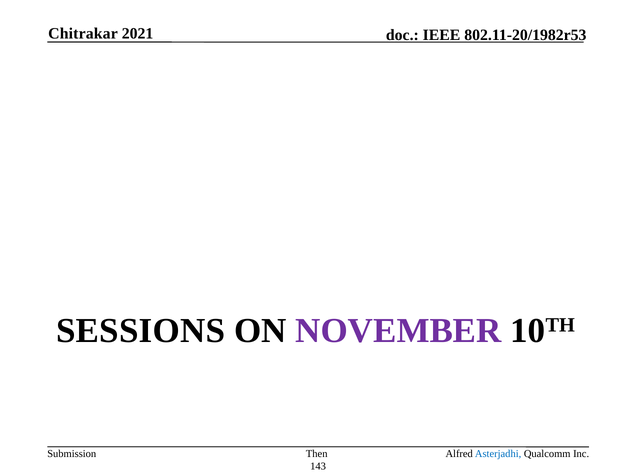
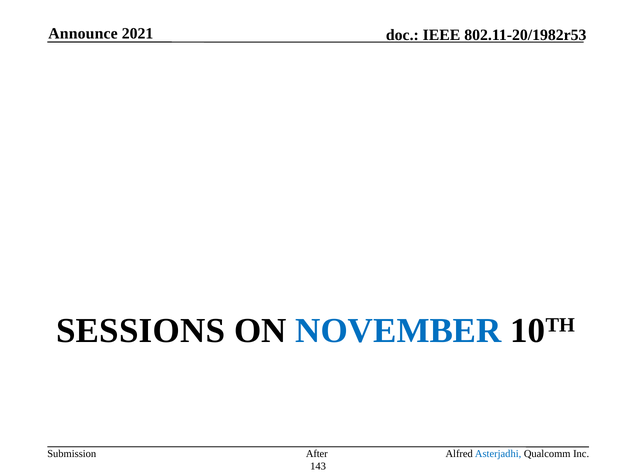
Chitrakar: Chitrakar -> Announce
NOVEMBER colour: purple -> blue
Then: Then -> After
